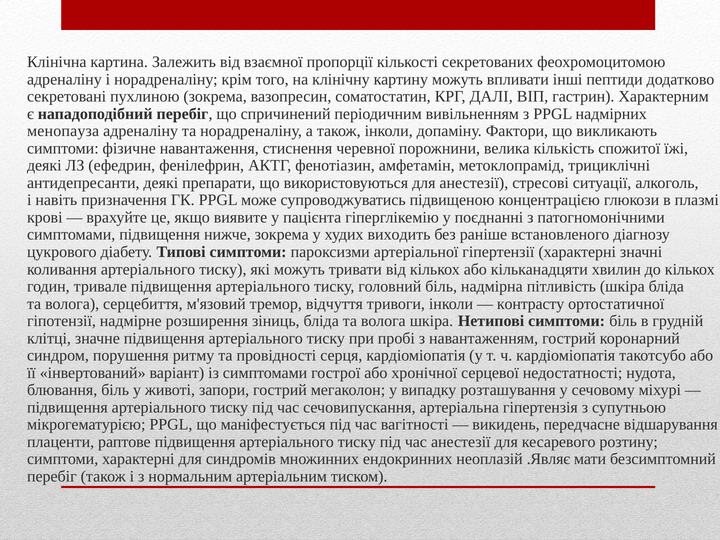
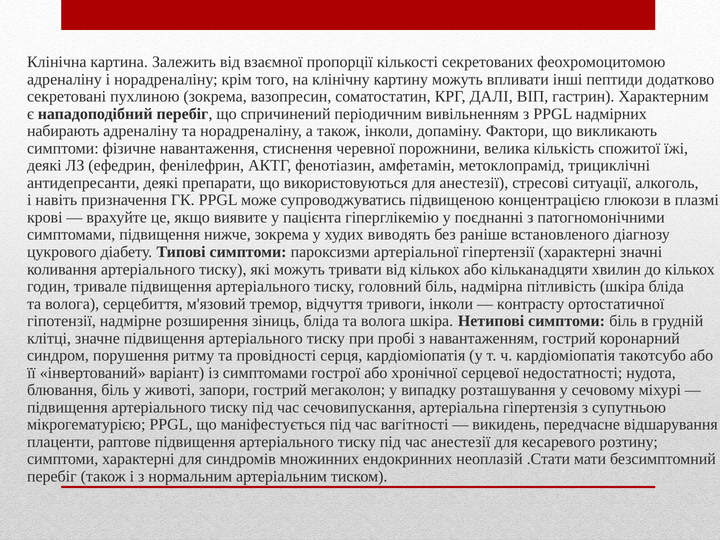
менопауза: менопауза -> набирають
виходить: виходить -> виводять
.Являє: .Являє -> .Стати
